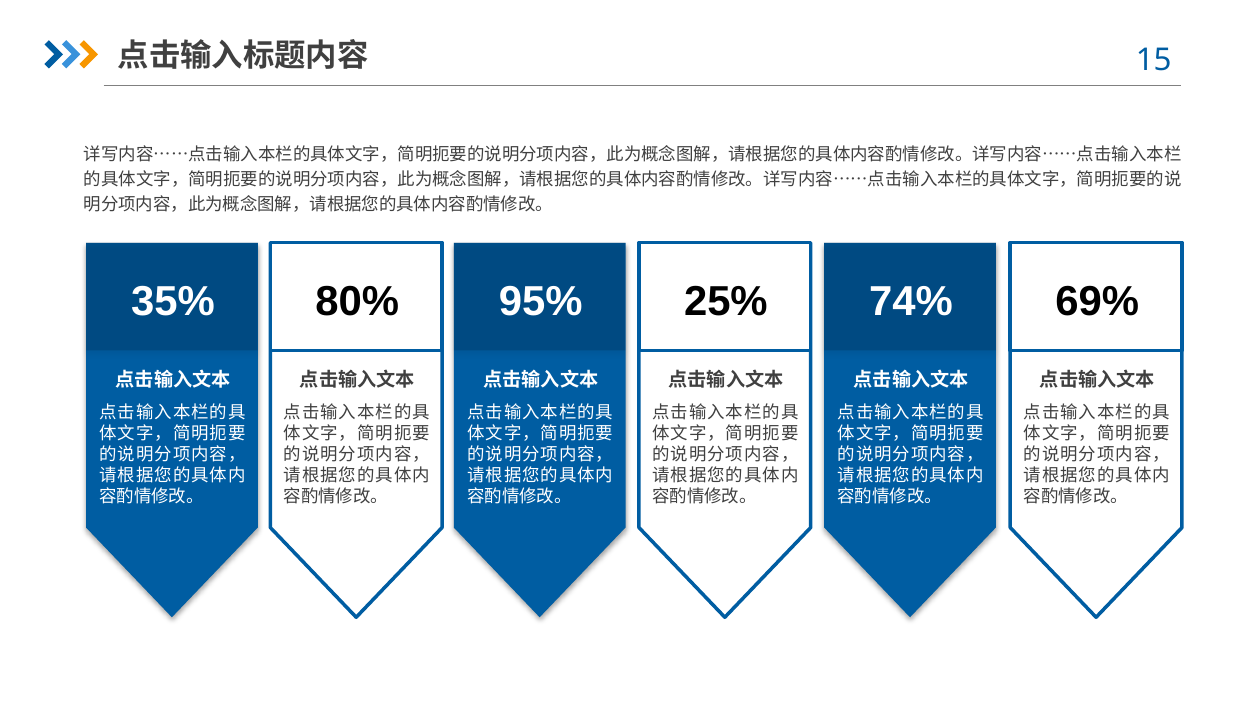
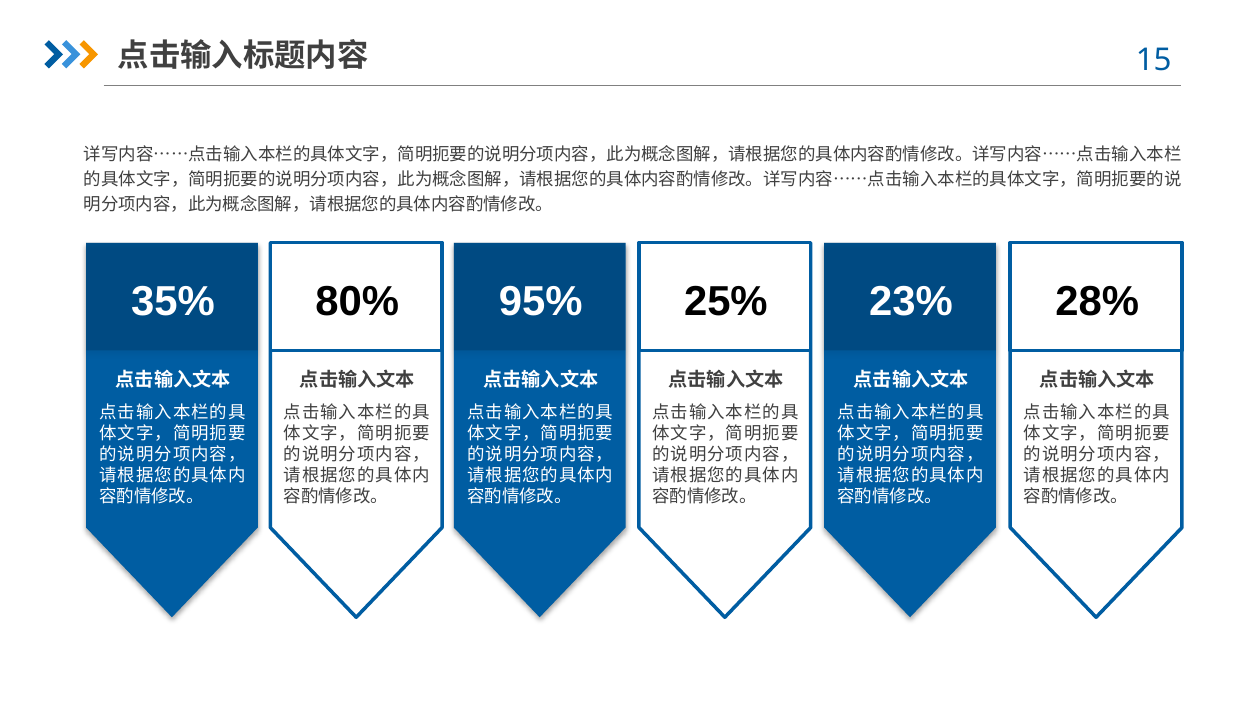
74%: 74% -> 23%
69%: 69% -> 28%
